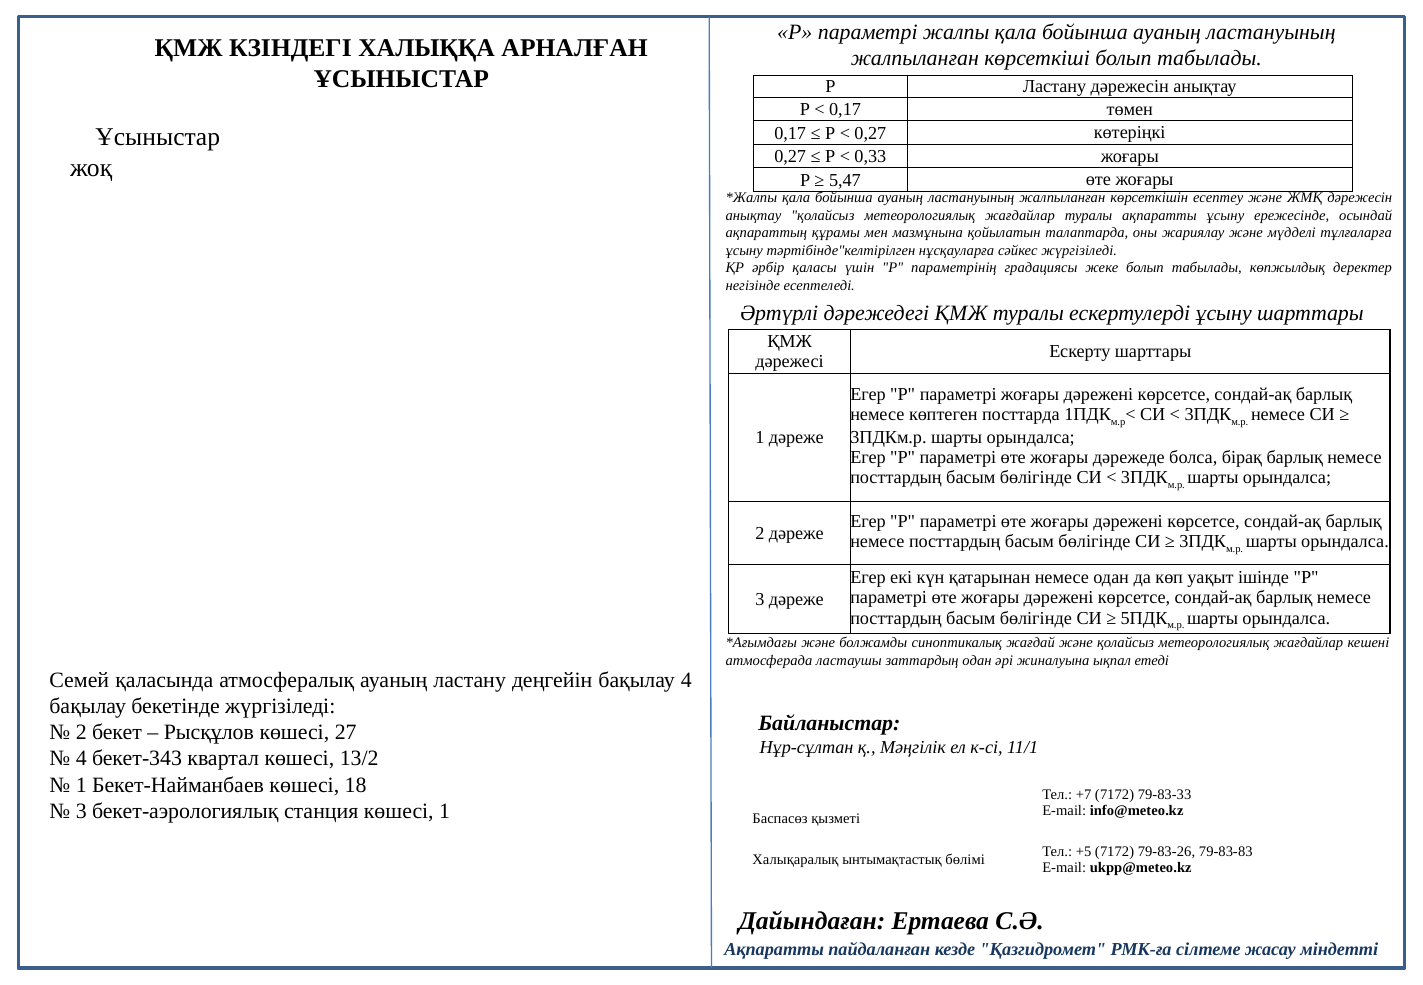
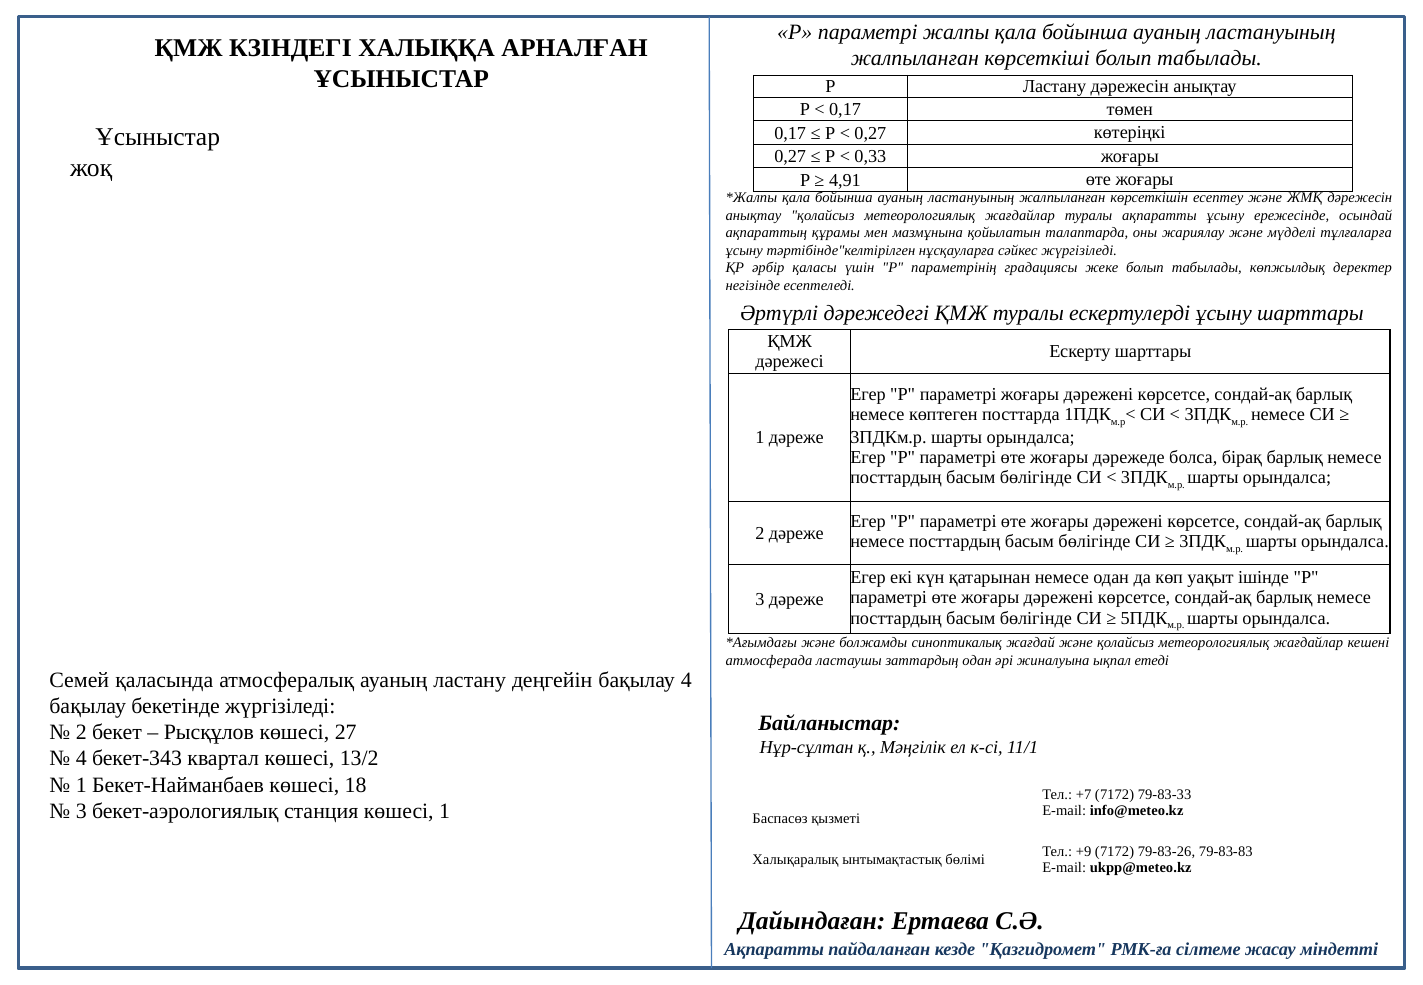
5,47: 5,47 -> 4,91
+5: +5 -> +9
